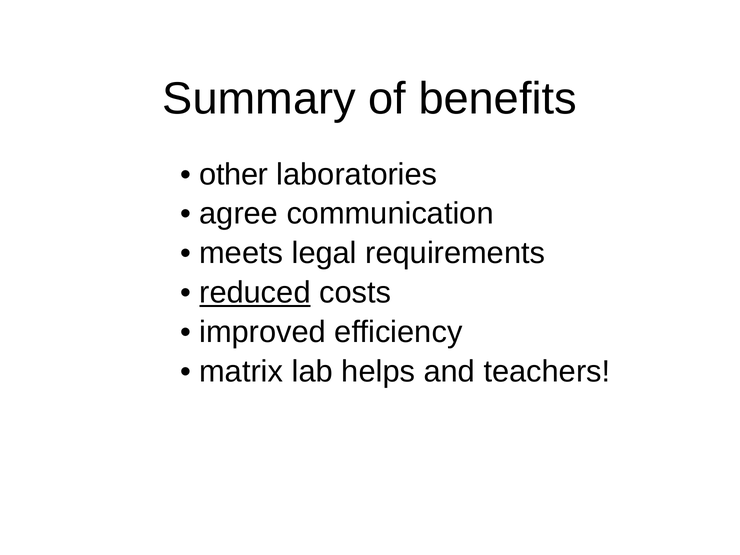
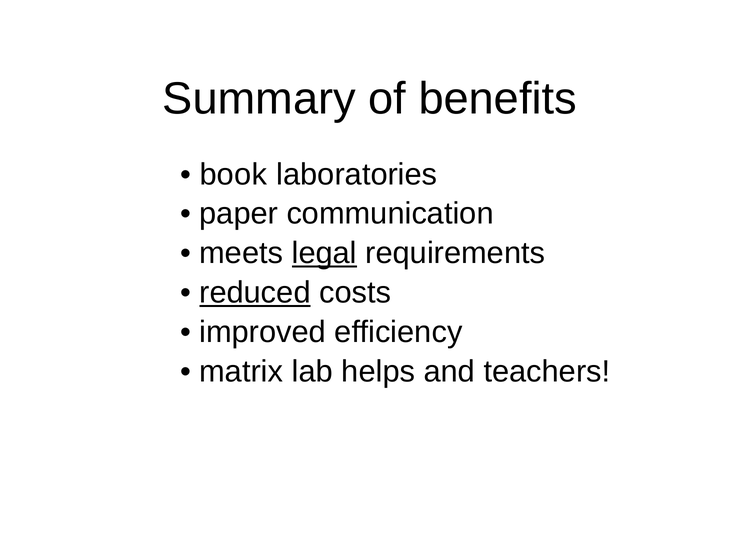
other: other -> book
agree: agree -> paper
legal underline: none -> present
